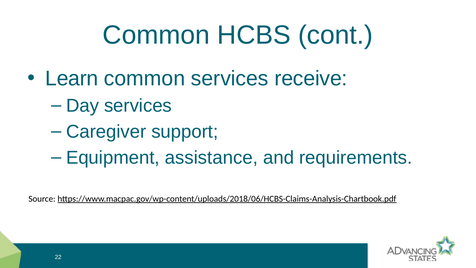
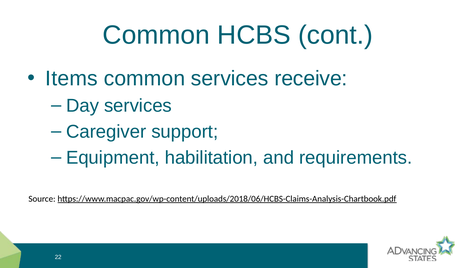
Learn: Learn -> Items
assistance: assistance -> habilitation
